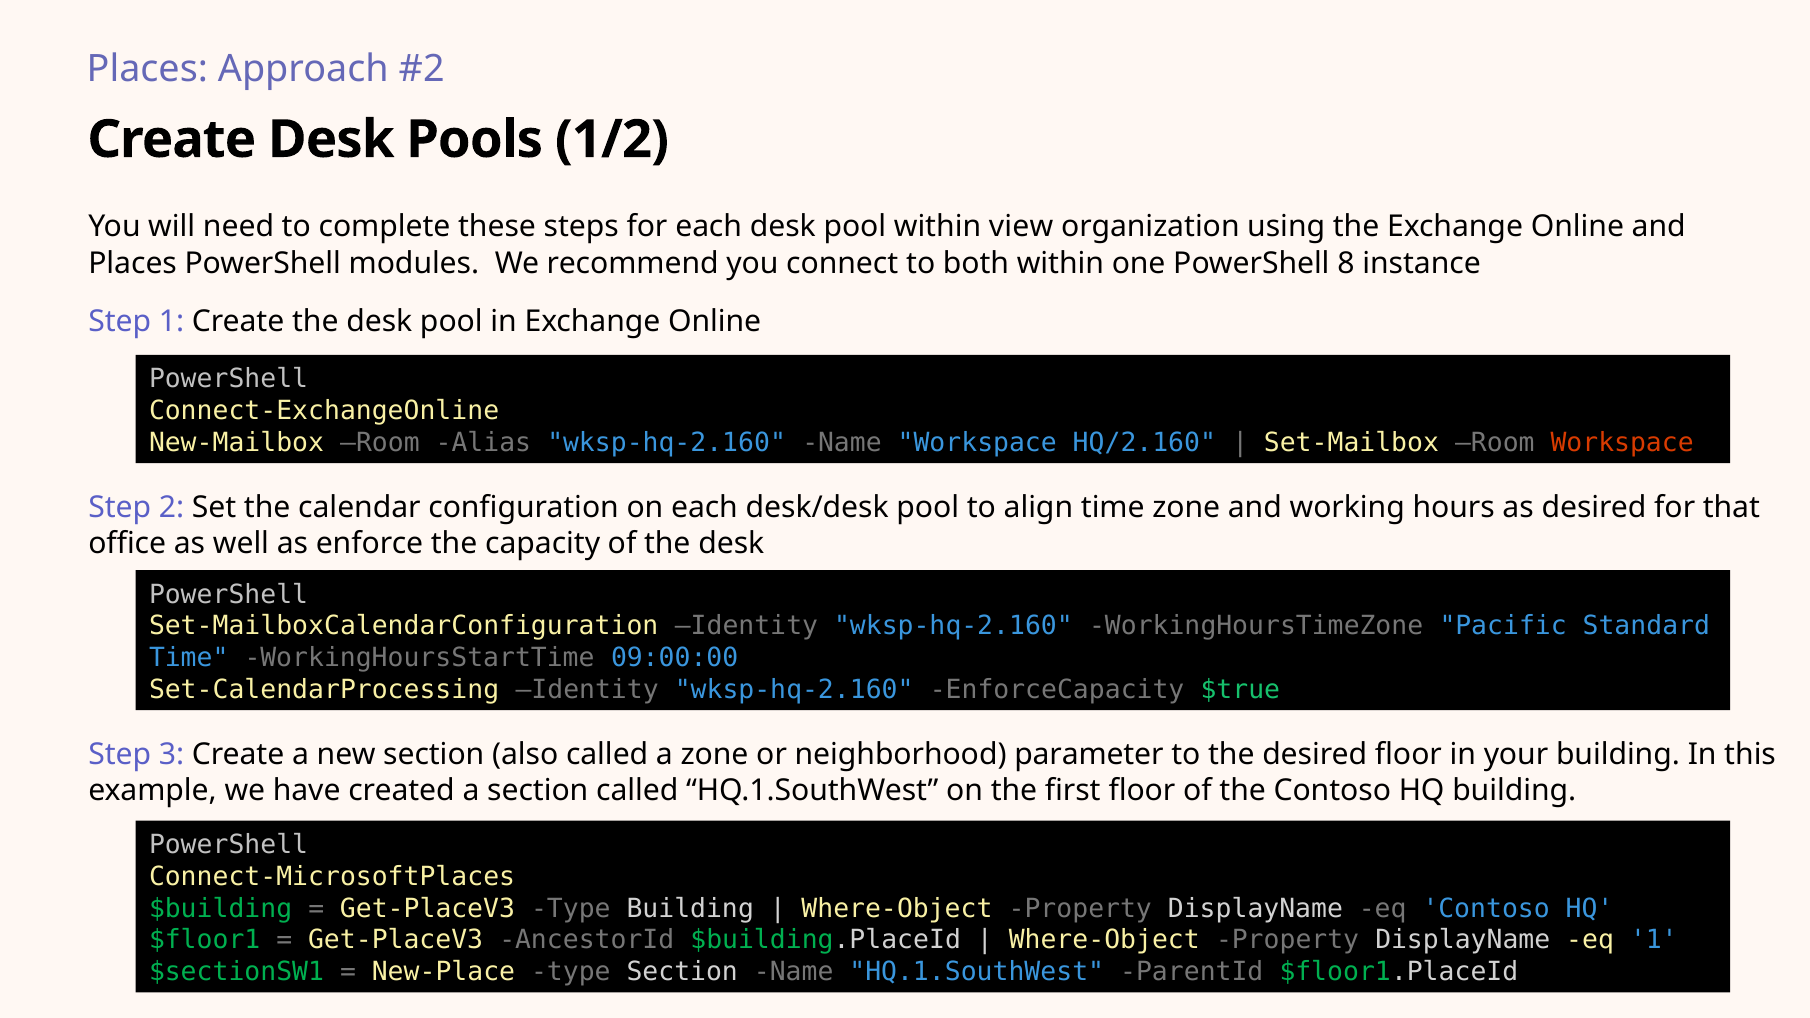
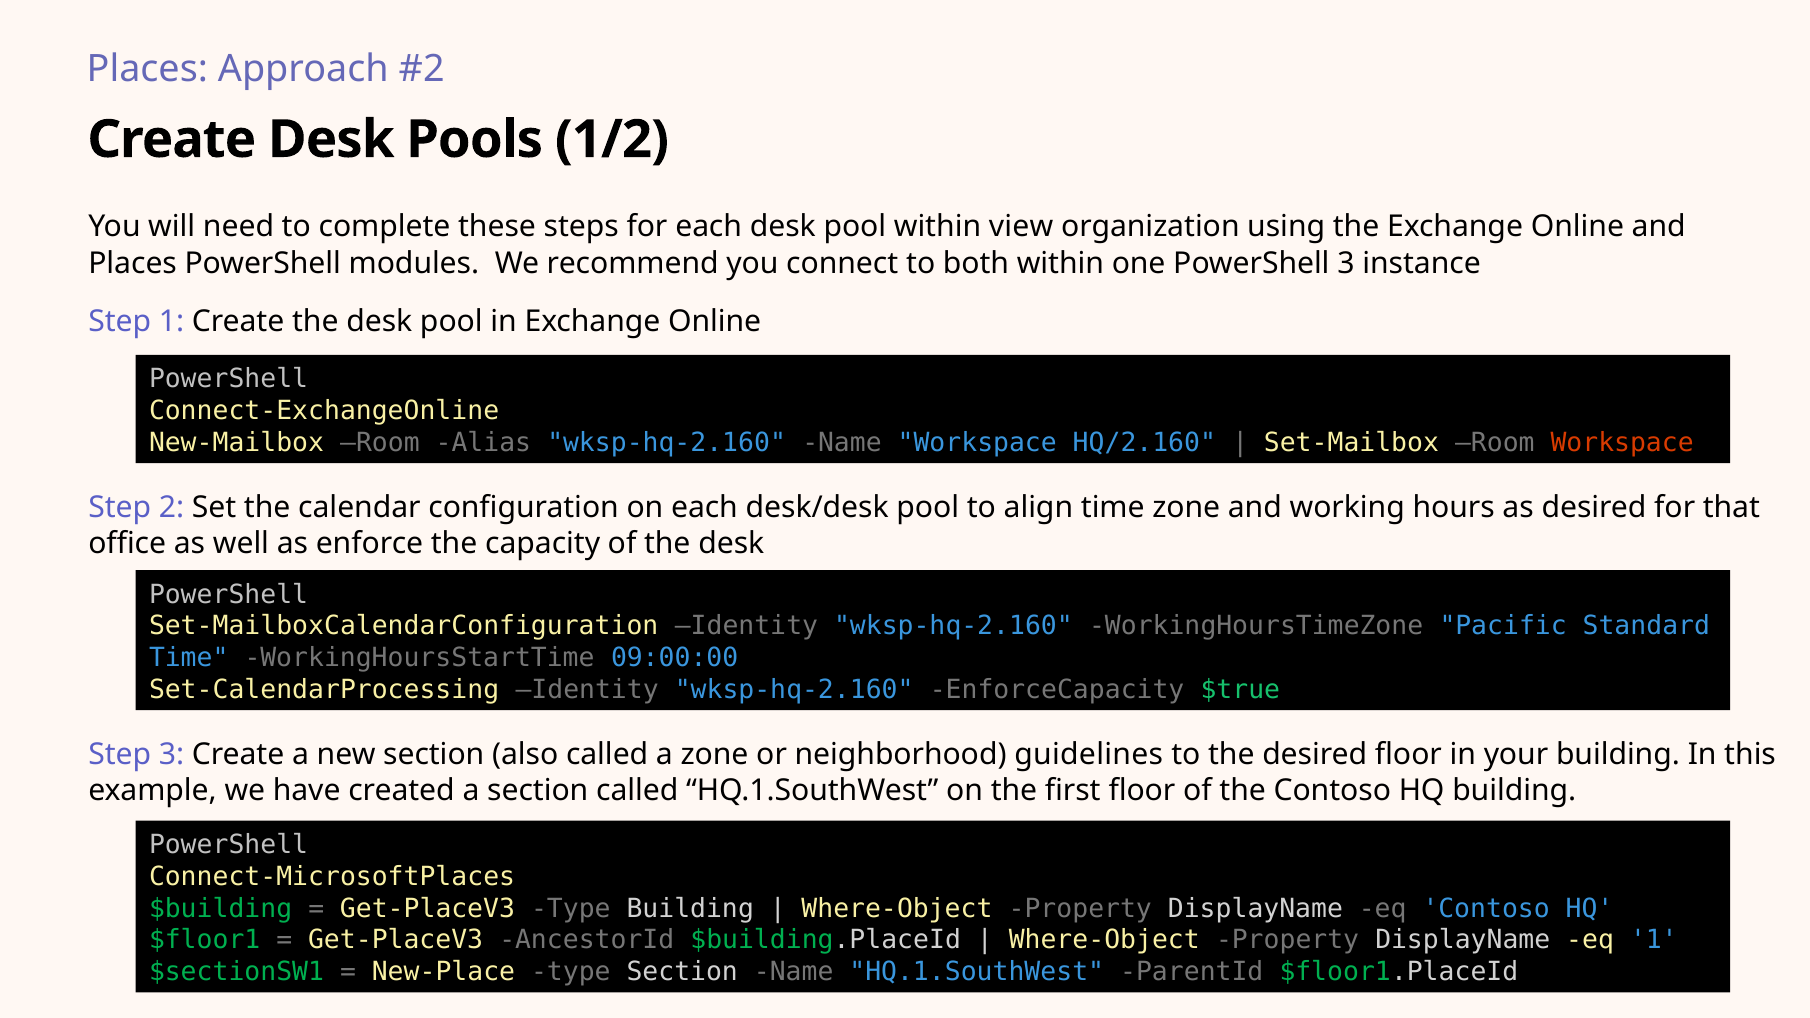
PowerShell 8: 8 -> 3
parameter: parameter -> guidelines
